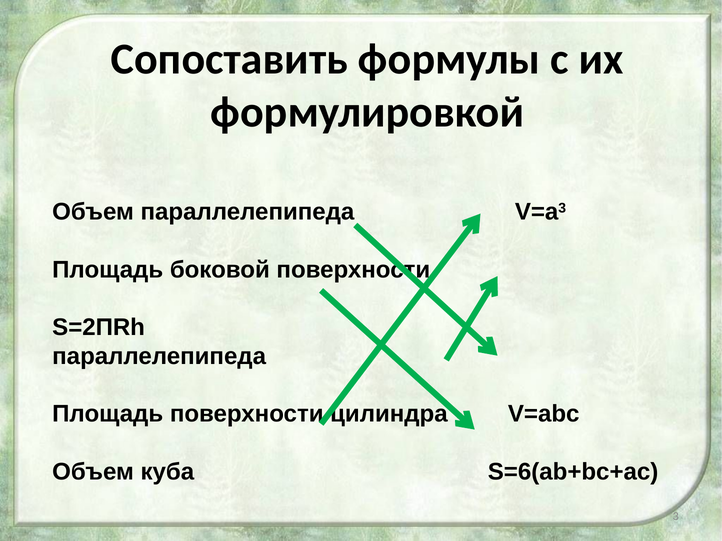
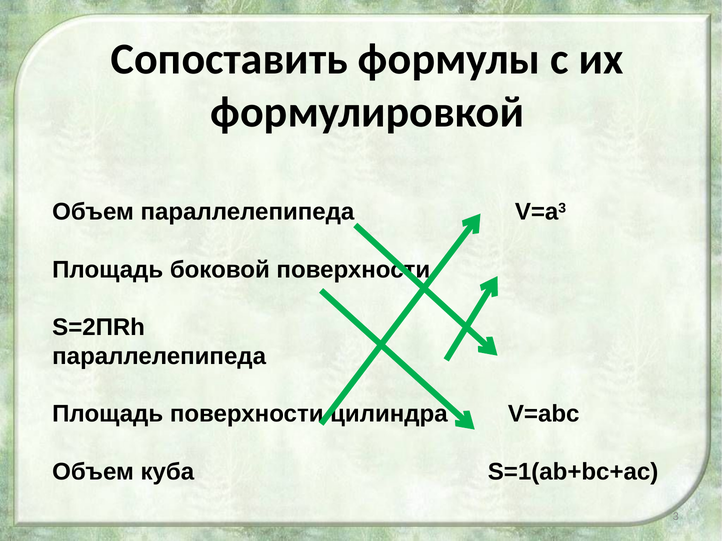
S=6(ab+bc+ac: S=6(ab+bc+ac -> S=1(ab+bc+ac
